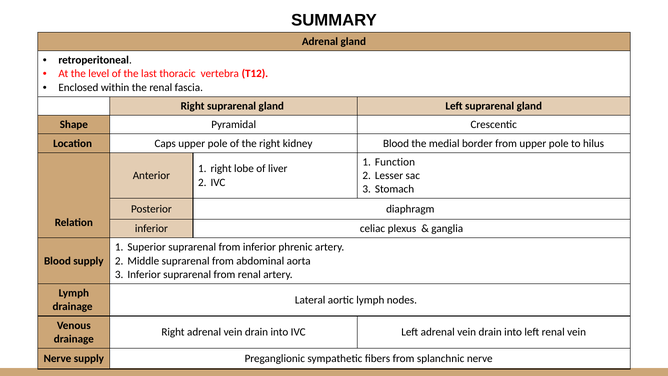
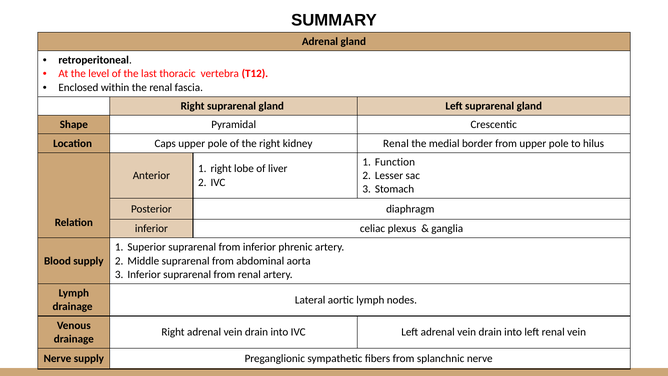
kidney Blood: Blood -> Renal
